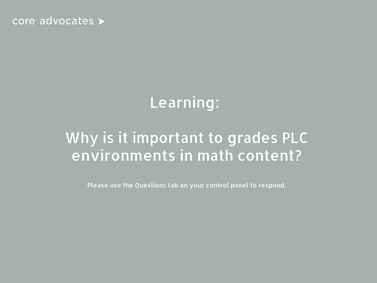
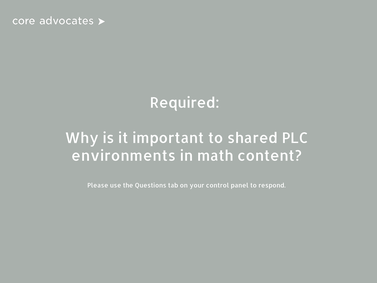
Learning: Learning -> Required
grades: grades -> shared
